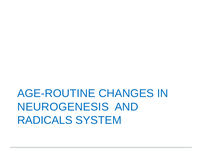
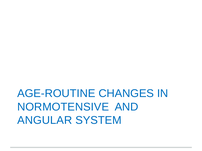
NEUROGENESIS: NEUROGENESIS -> NORMOTENSIVE
RADICALS: RADICALS -> ANGULAR
